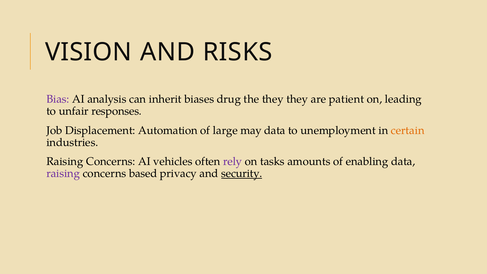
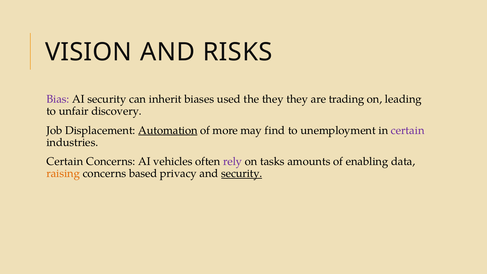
AI analysis: analysis -> security
drug: drug -> used
patient: patient -> trading
responses: responses -> discovery
Automation underline: none -> present
large: large -> more
may data: data -> find
certain at (408, 130) colour: orange -> purple
Raising at (65, 161): Raising -> Certain
raising at (63, 174) colour: purple -> orange
